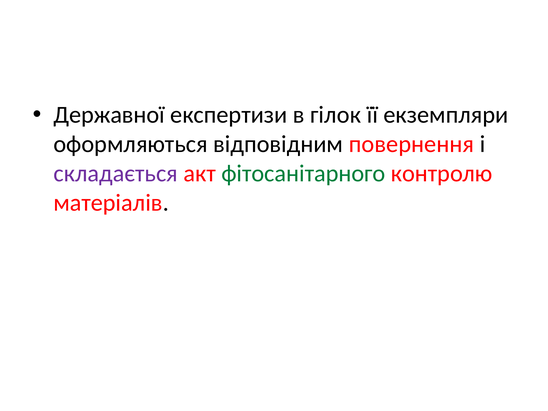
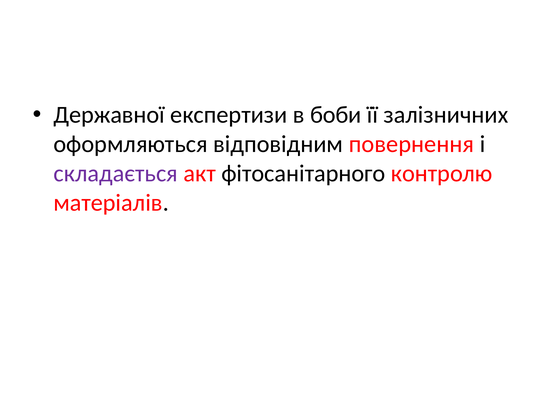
гілок: гілок -> боби
екземпляри: екземпляри -> залізничних
фітосанітарного colour: green -> black
